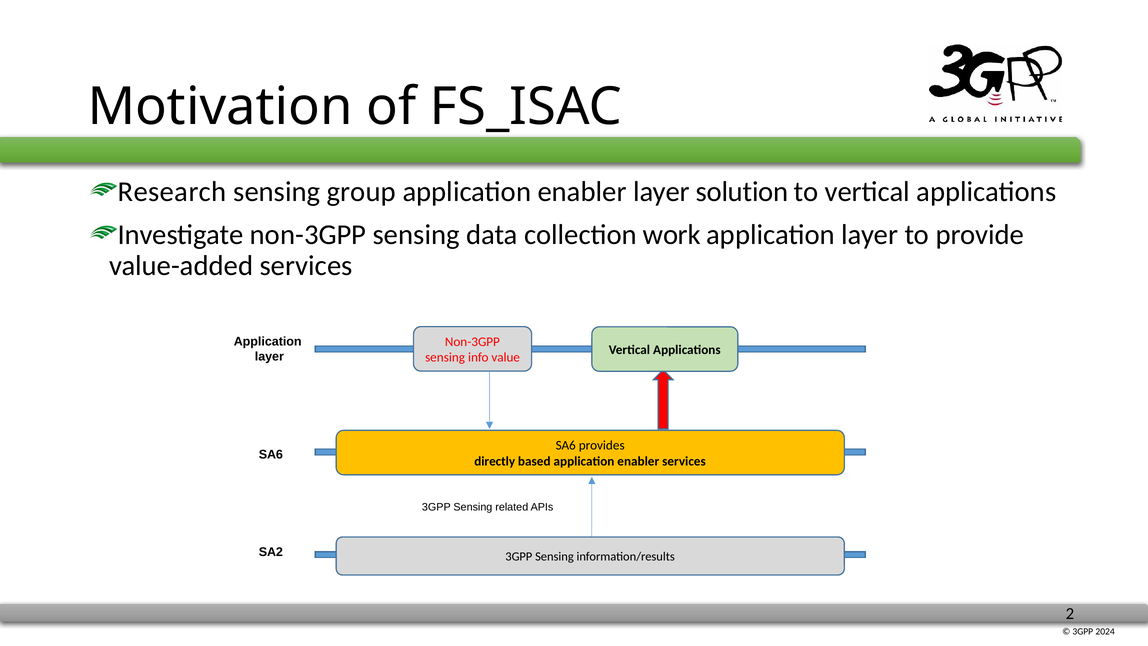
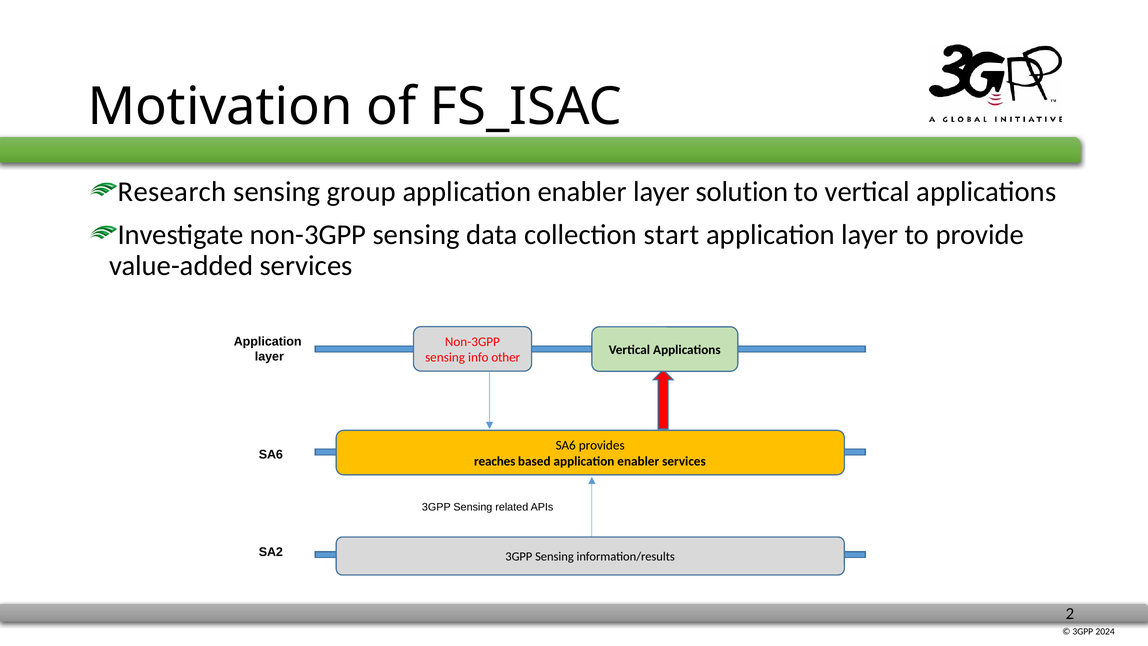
work: work -> start
value: value -> other
directly: directly -> reaches
